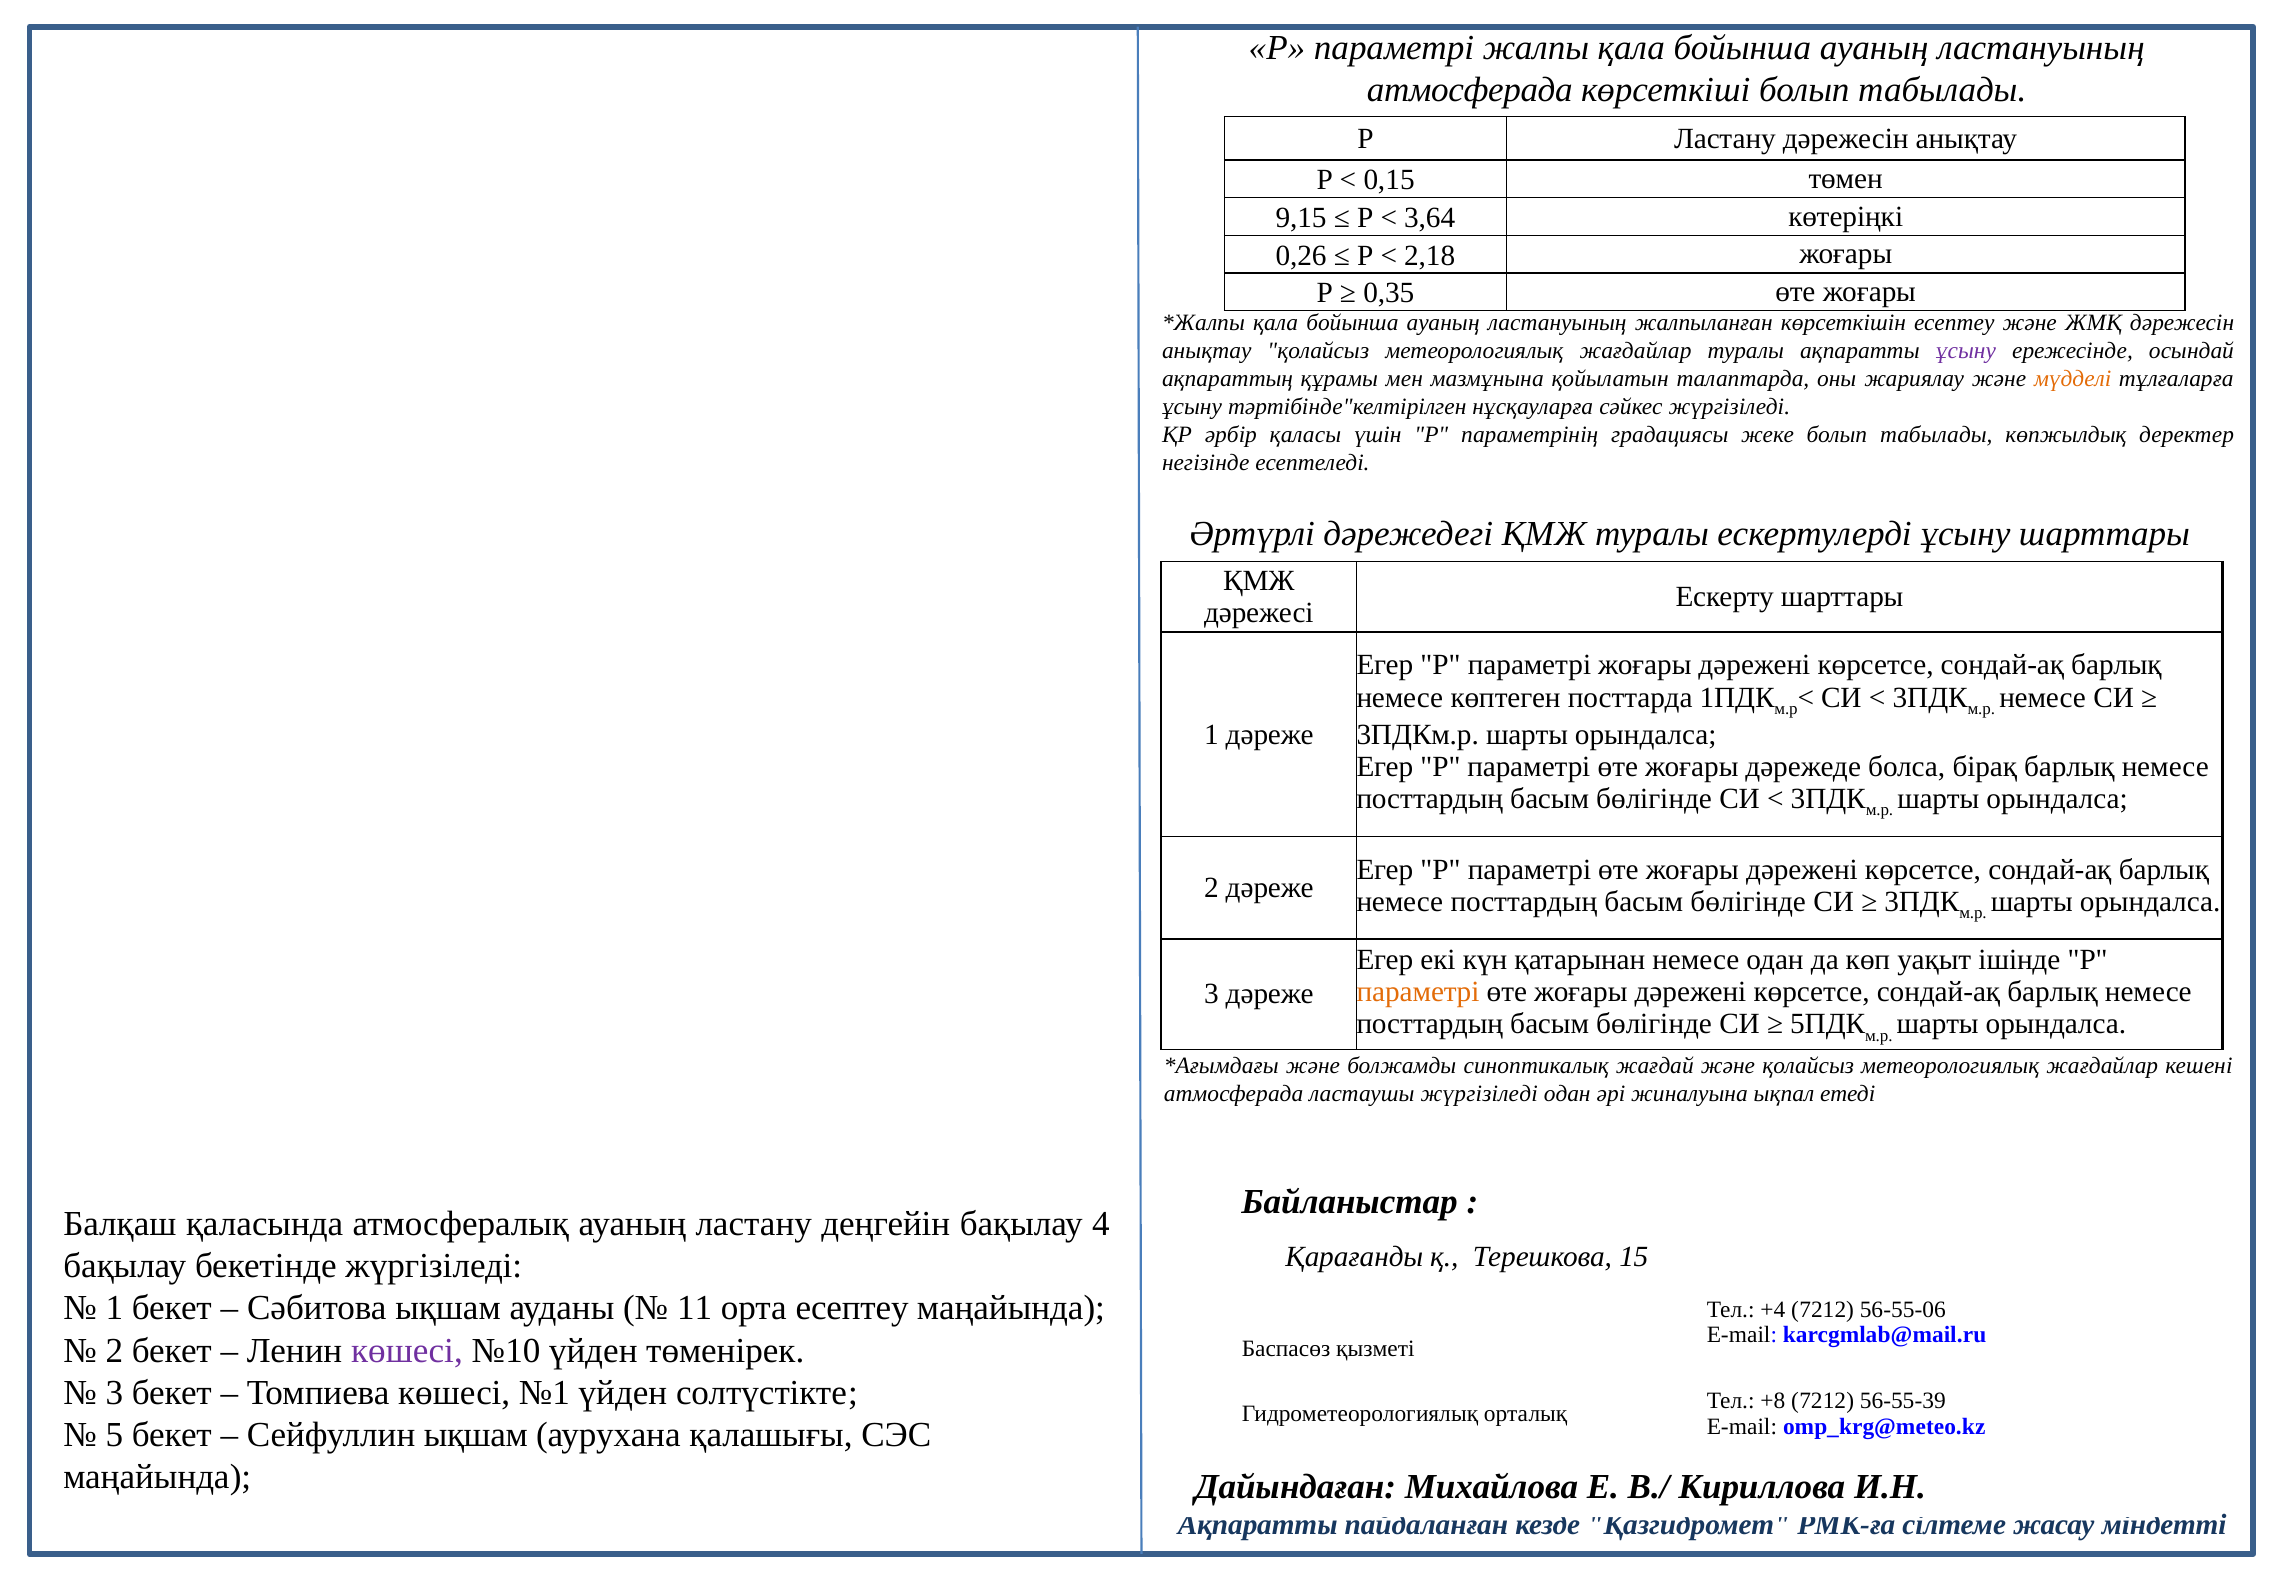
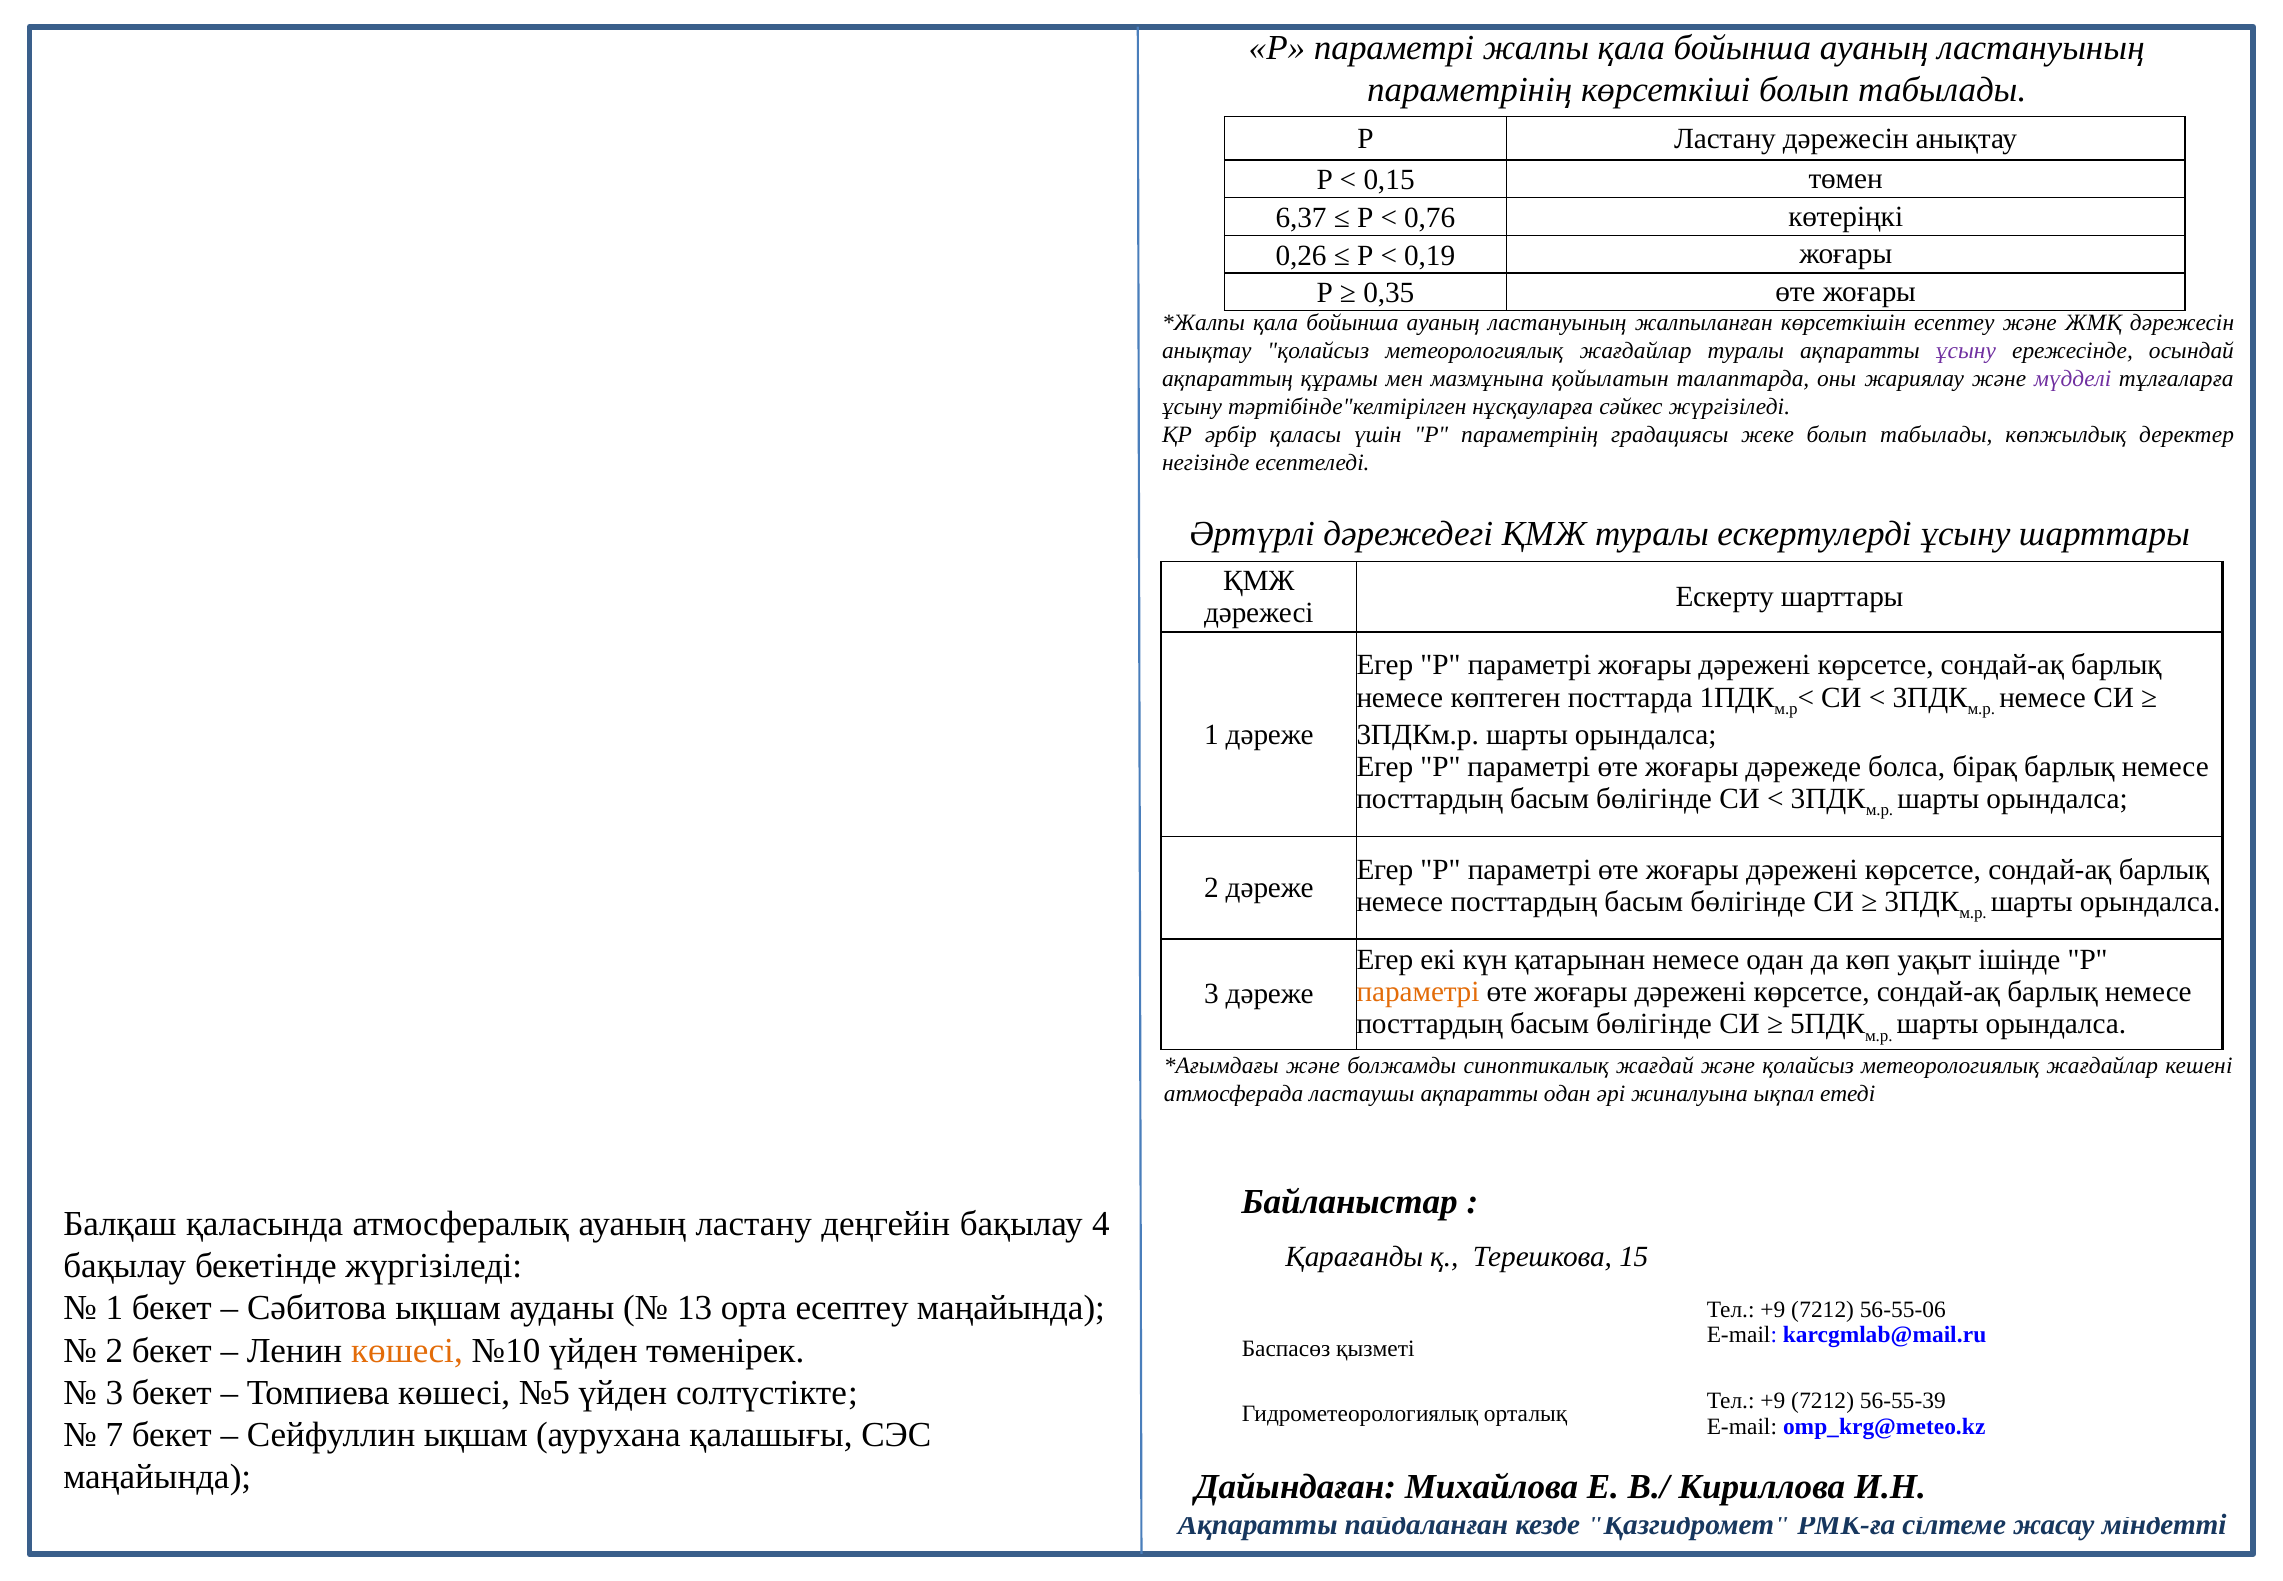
атмосферада at (1470, 90): атмосферада -> параметрінің
9,15: 9,15 -> 6,37
3,64: 3,64 -> 0,76
2,18: 2,18 -> 0,19
мүдделі colour: orange -> purple
ластаушы жүргізіледі: жүргізіледі -> ақпаратты
11: 11 -> 13
+4 at (1773, 1309): +4 -> +9
көшесі at (407, 1350) colour: purple -> orange
№1: №1 -> №5
+8 at (1773, 1400): +8 -> +9
5: 5 -> 7
